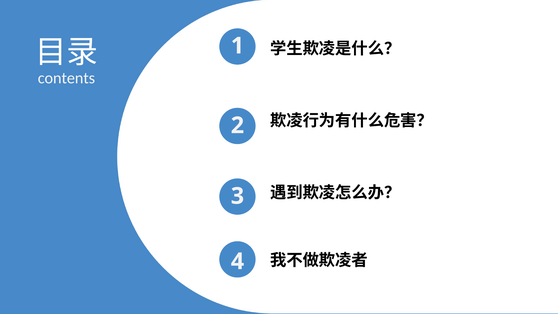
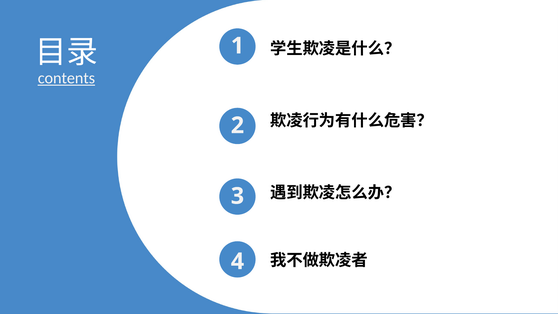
contents underline: none -> present
